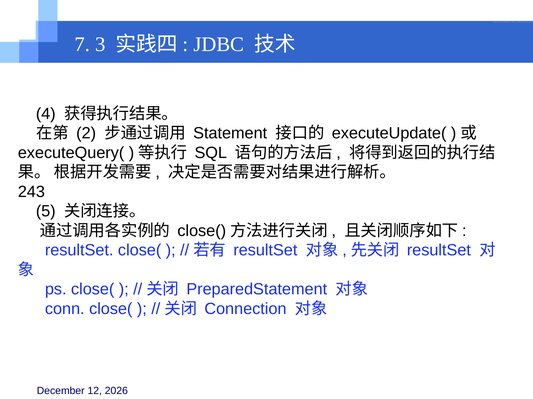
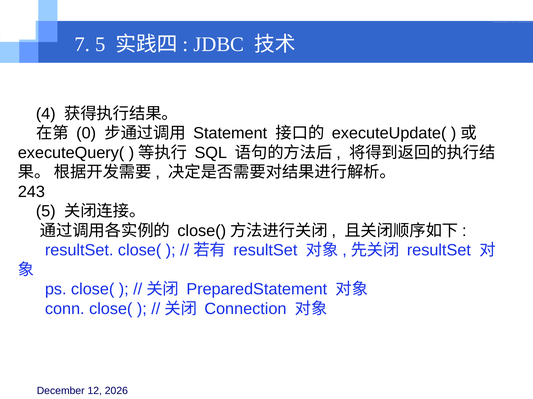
7 3: 3 -> 5
2: 2 -> 0
